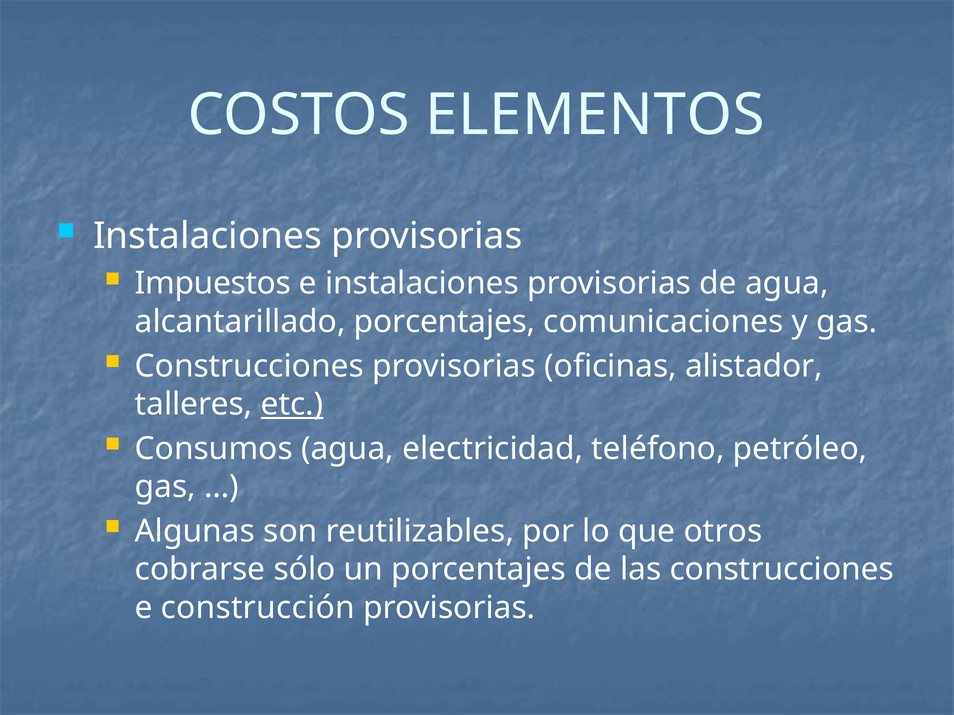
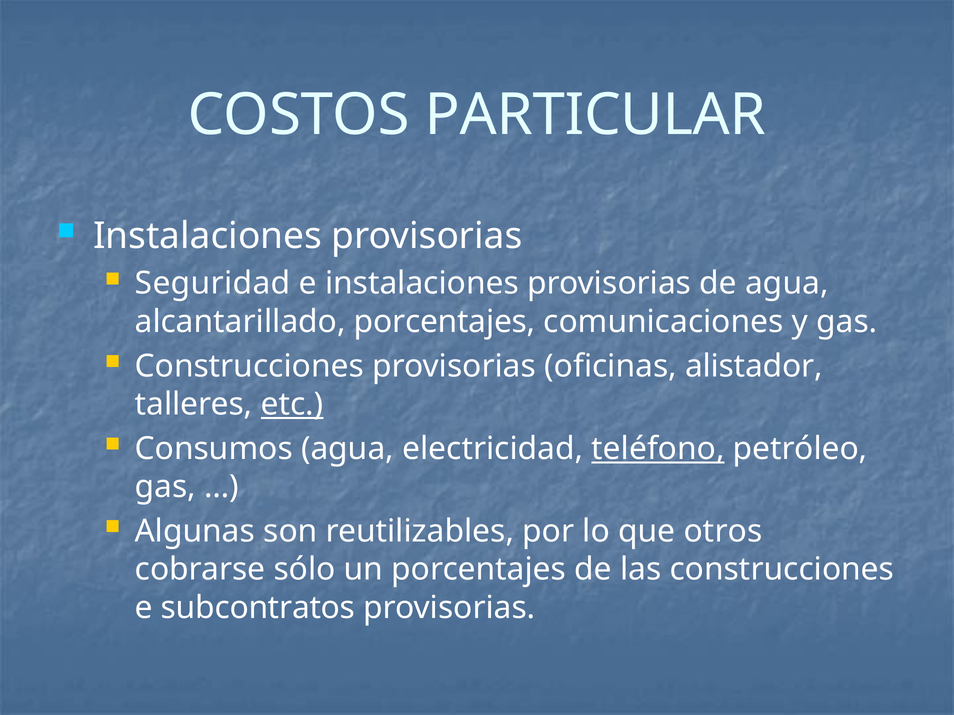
ELEMENTOS: ELEMENTOS -> PARTICULAR
Impuestos: Impuestos -> Seguridad
teléfono underline: none -> present
construcción: construcción -> subcontratos
